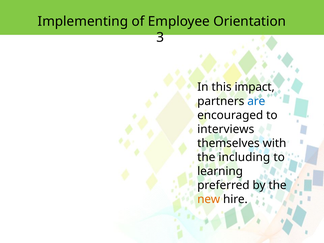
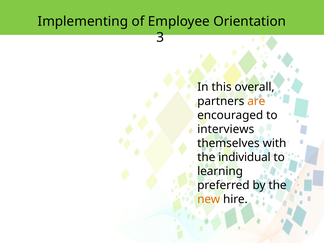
impact: impact -> overall
are colour: blue -> orange
including: including -> individual
